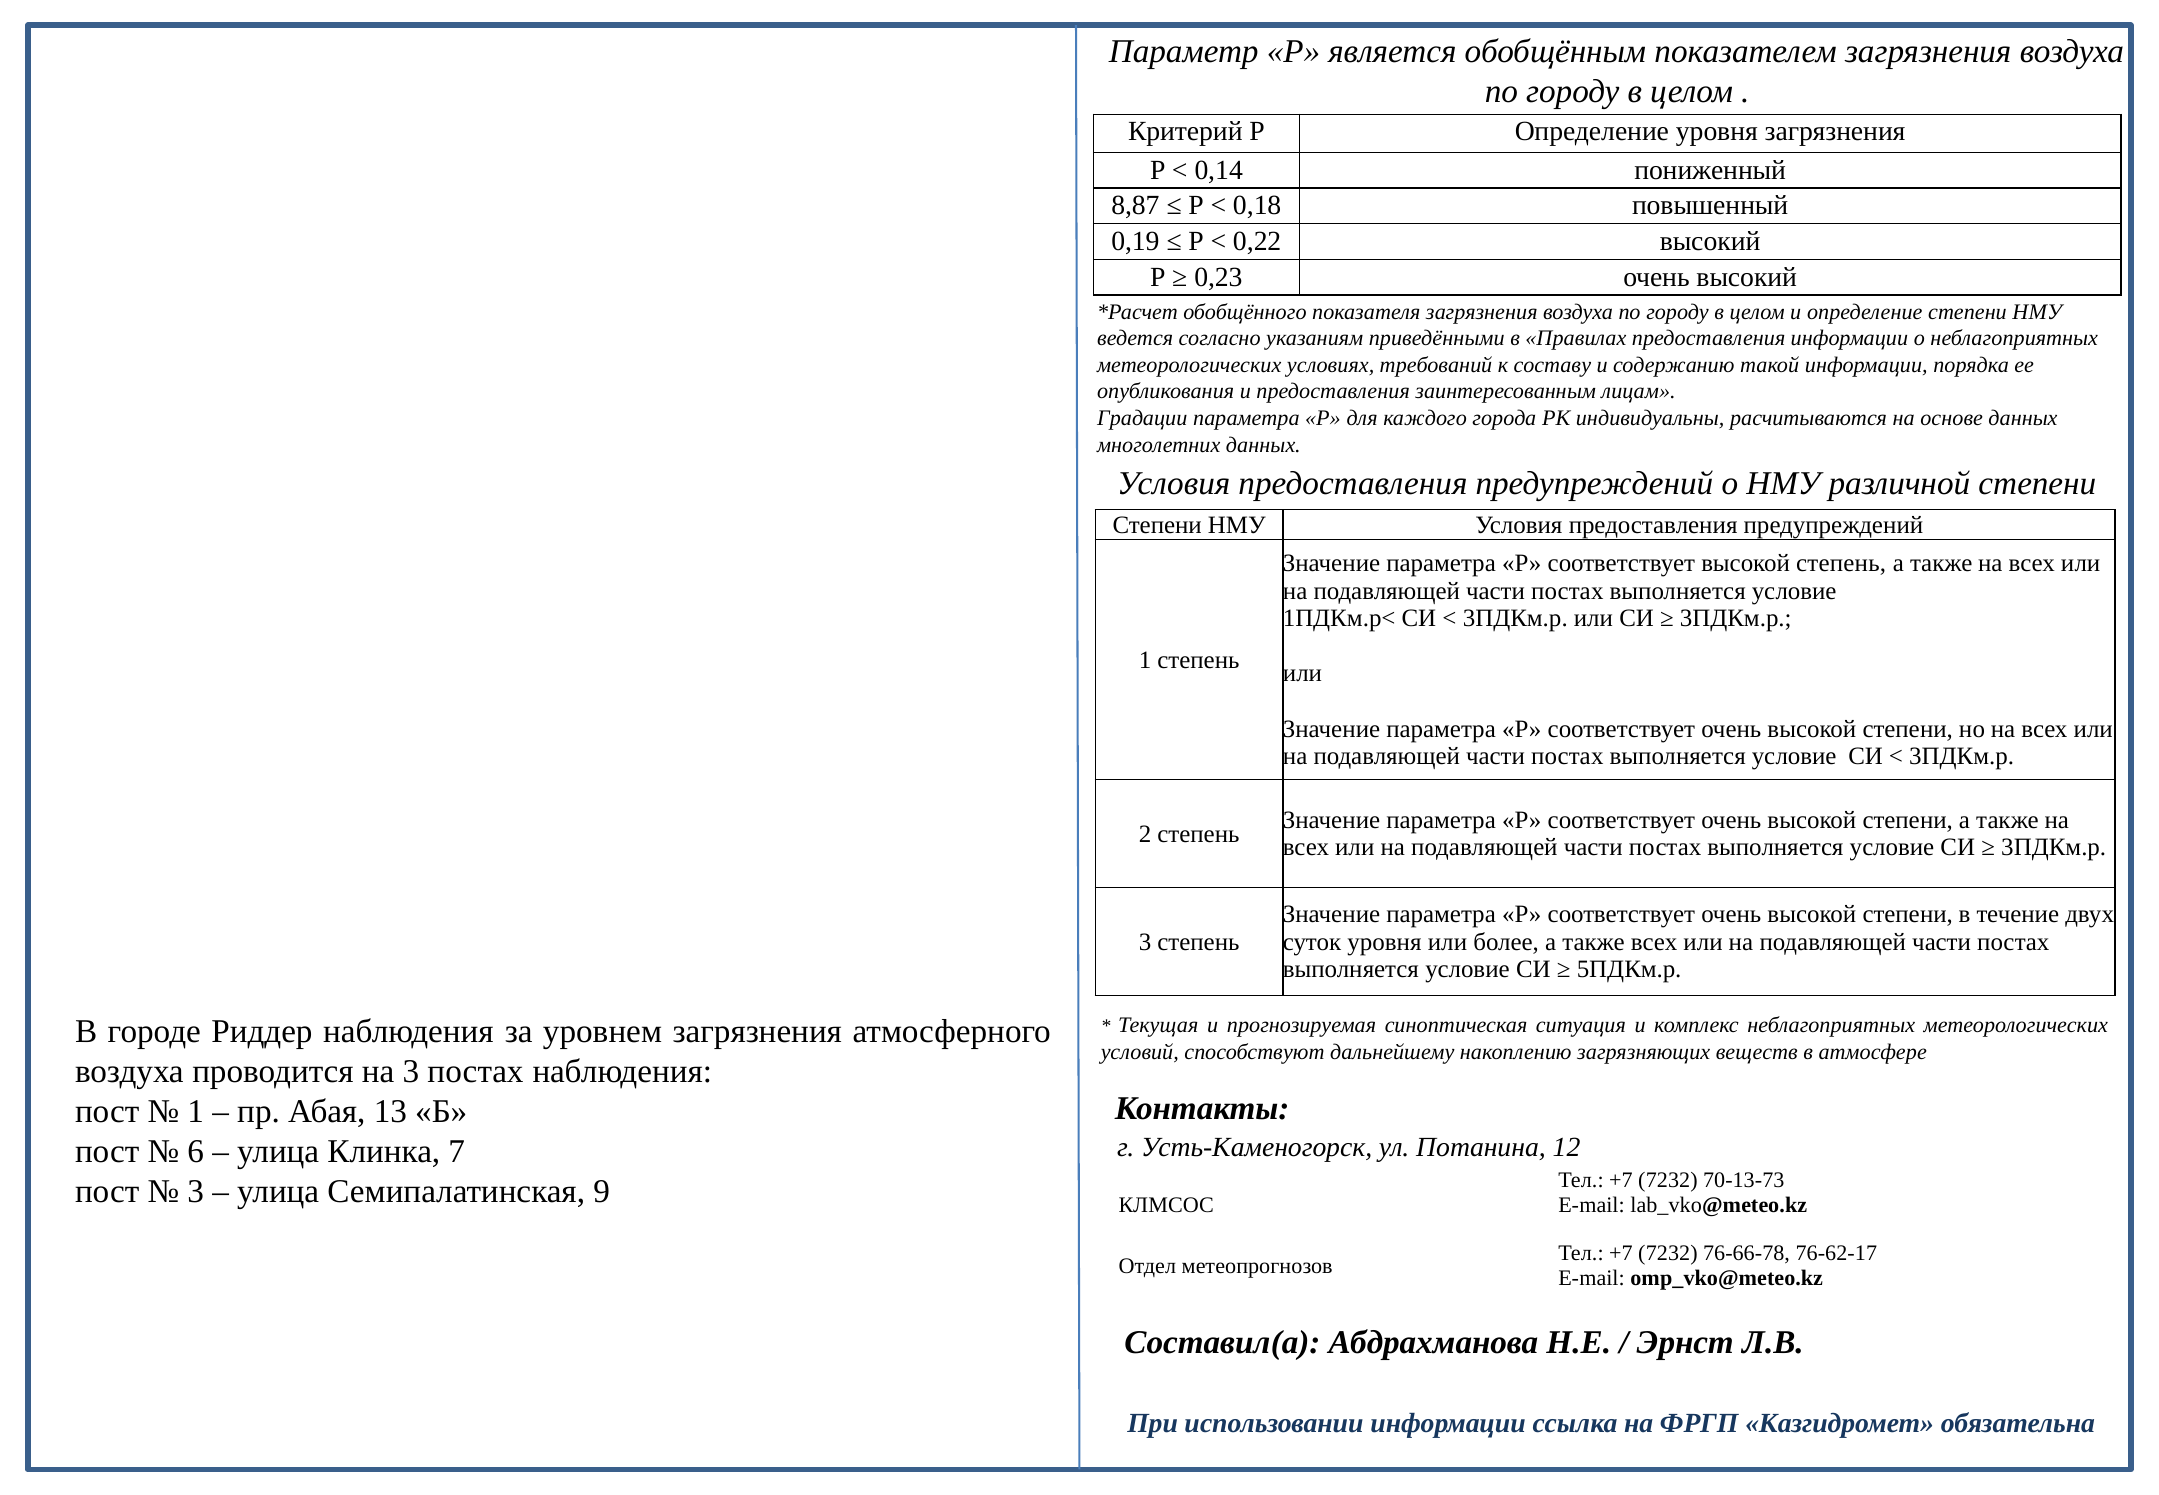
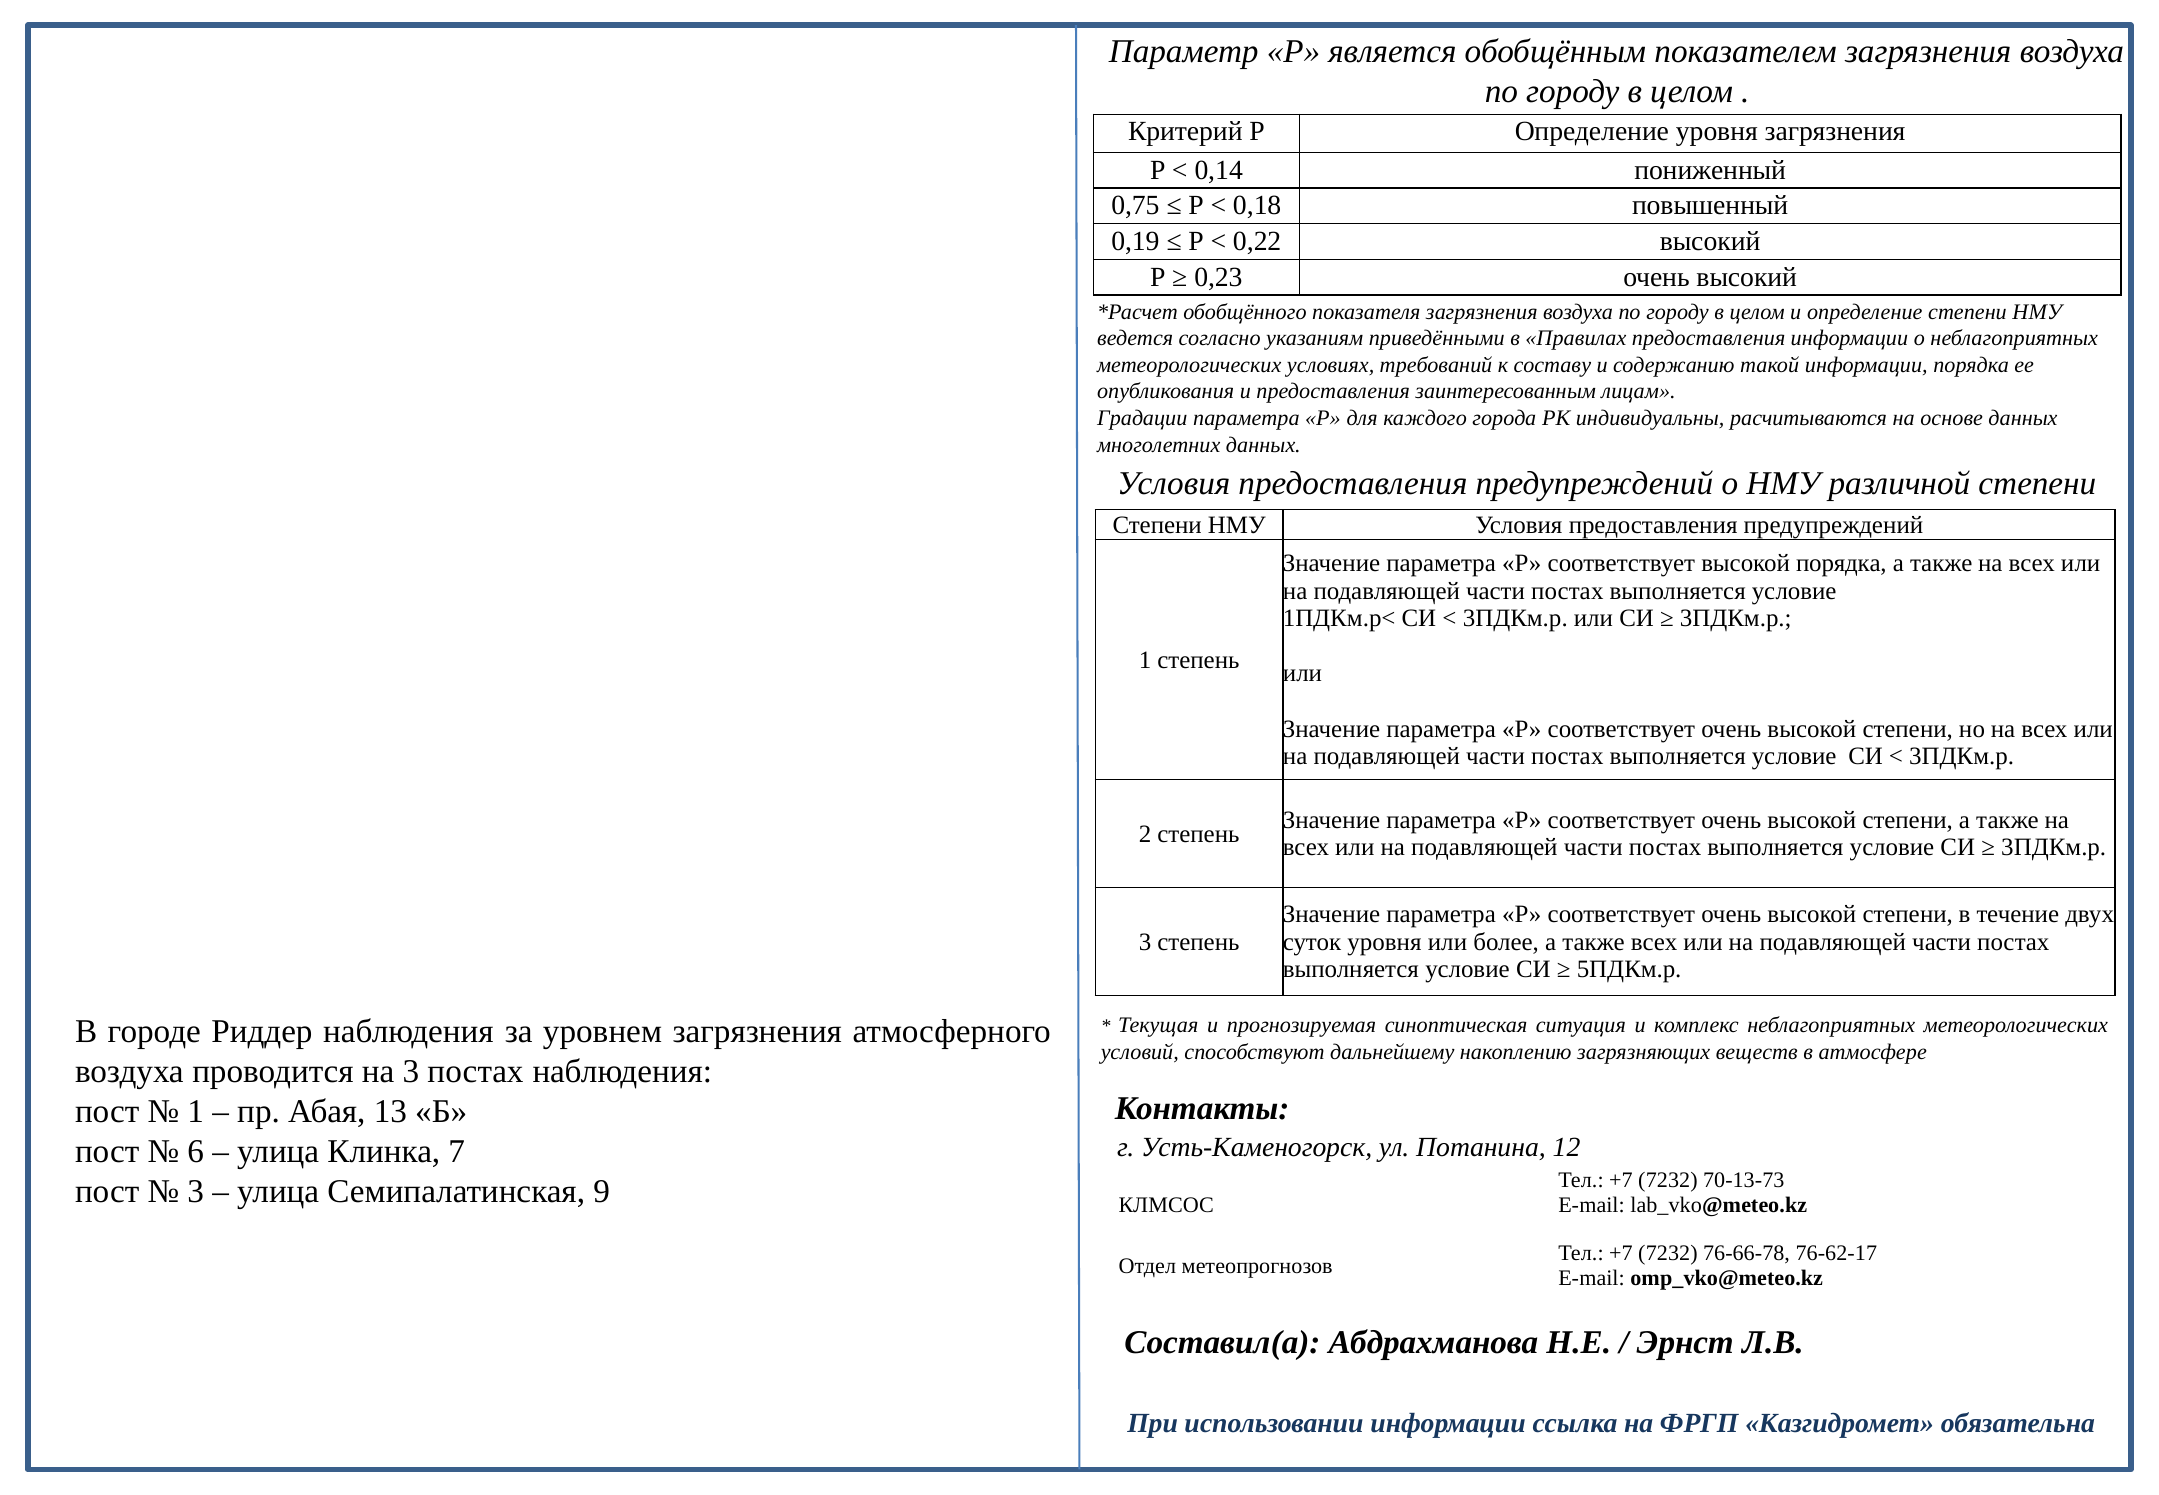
8,87: 8,87 -> 0,75
высокой степень: степень -> порядка
